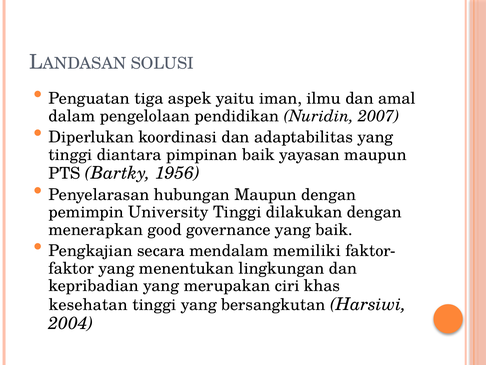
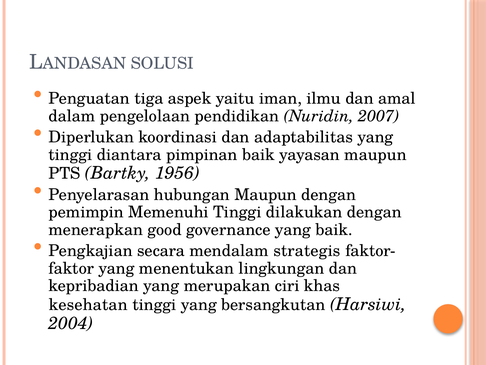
University: University -> Memenuhi
memiliki: memiliki -> strategis
